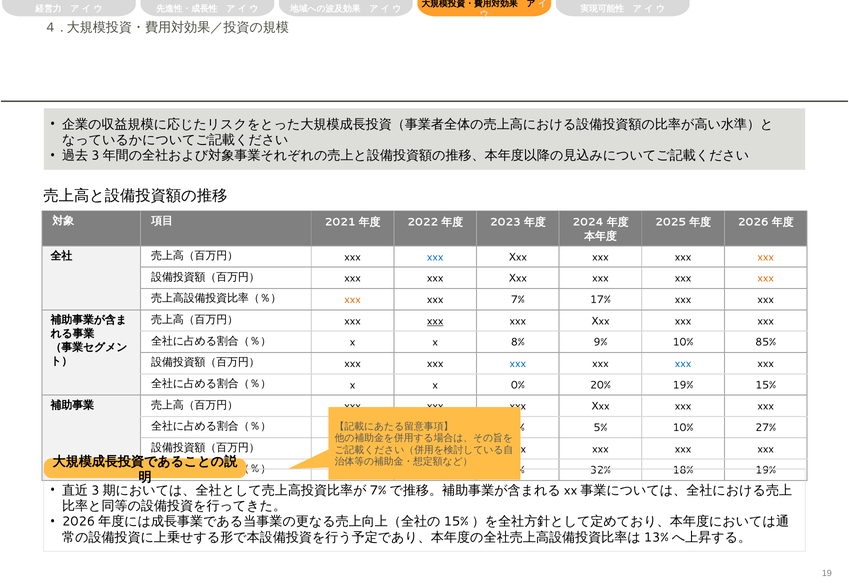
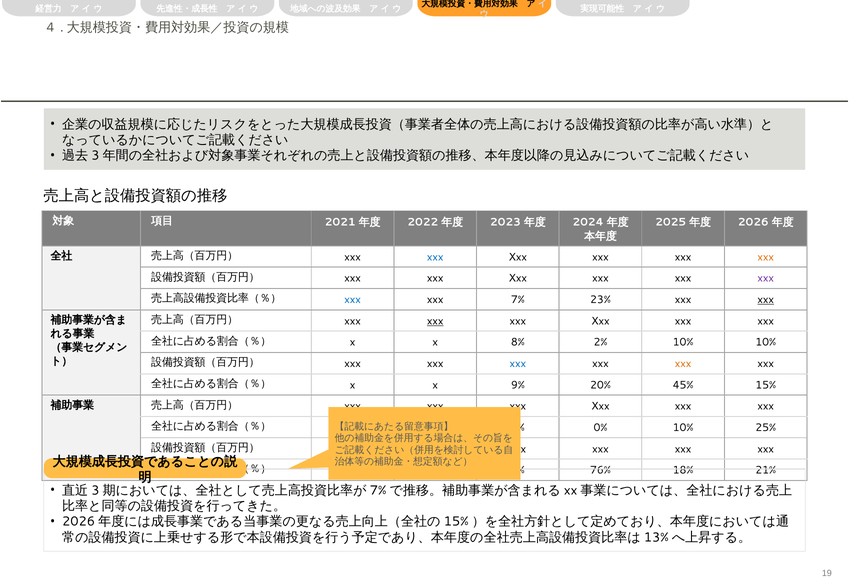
xxx at (766, 278) colour: orange -> purple
xxx at (353, 300) colour: orange -> blue
17%: 17% -> 23%
xxx at (766, 300) underline: none -> present
9%: 9% -> 2%
10% 85%: 85% -> 10%
xxx at (683, 364) colour: blue -> orange
0%: 0% -> 9%
20% 19%: 19% -> 45%
5%: 5% -> 0%
27%: 27% -> 25%
32%: 32% -> 76%
18% 19%: 19% -> 21%
